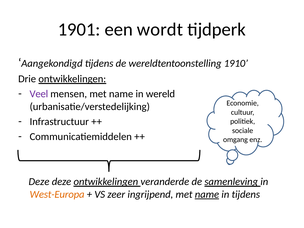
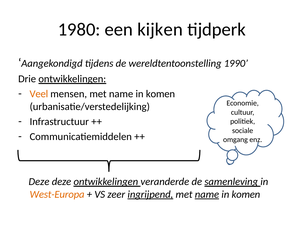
1901: 1901 -> 1980
wordt: wordt -> kijken
1910: 1910 -> 1990
Veel colour: purple -> orange
wereld at (160, 94): wereld -> komen
ingrijpend underline: none -> present
tijdens at (246, 194): tijdens -> komen
